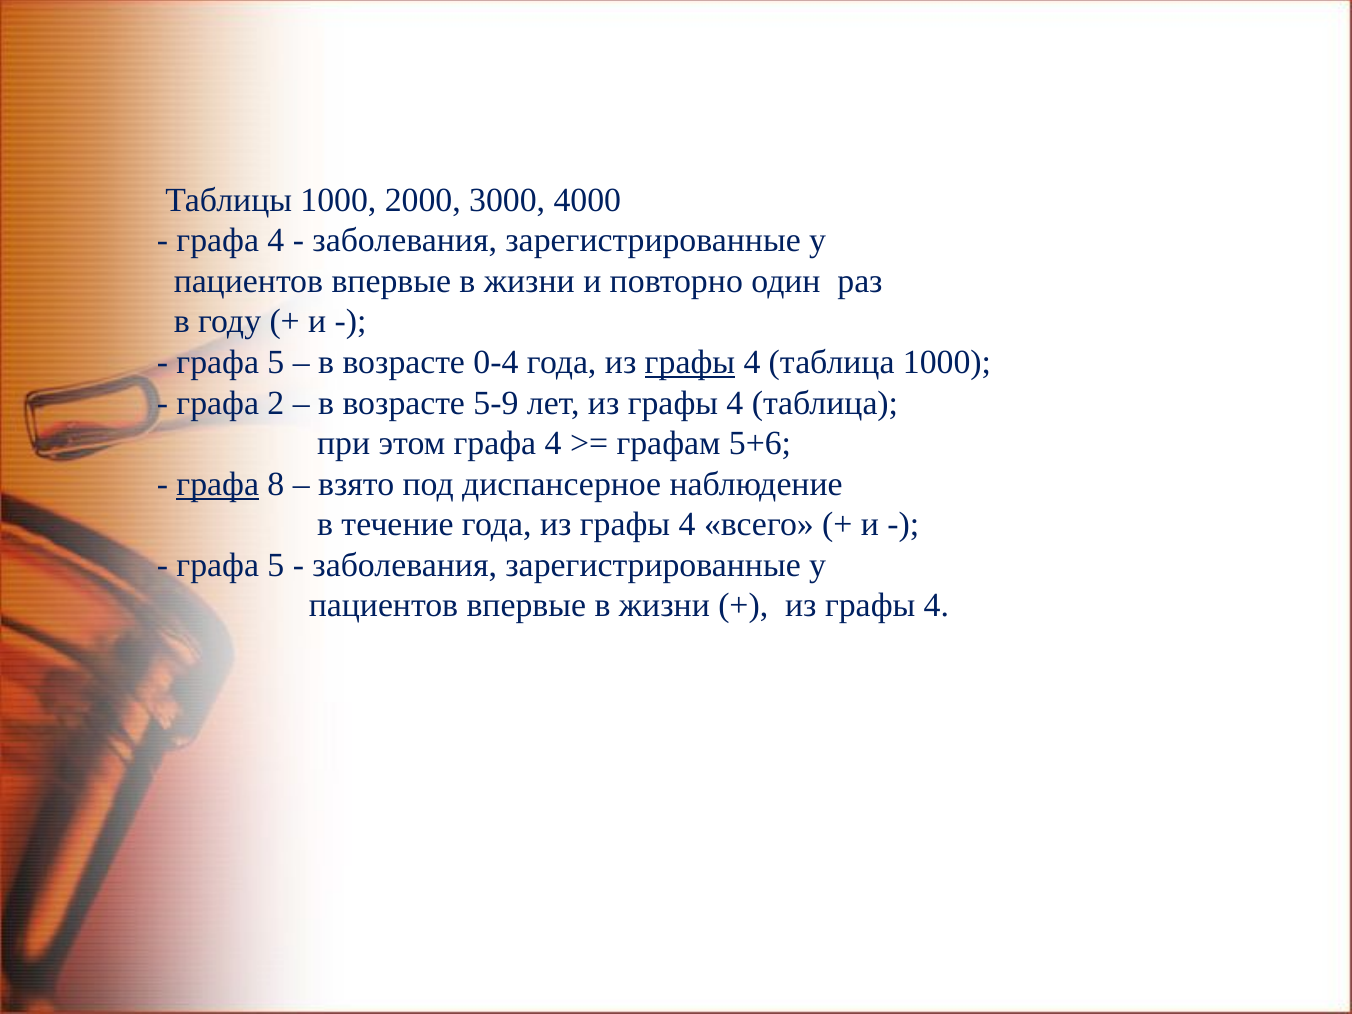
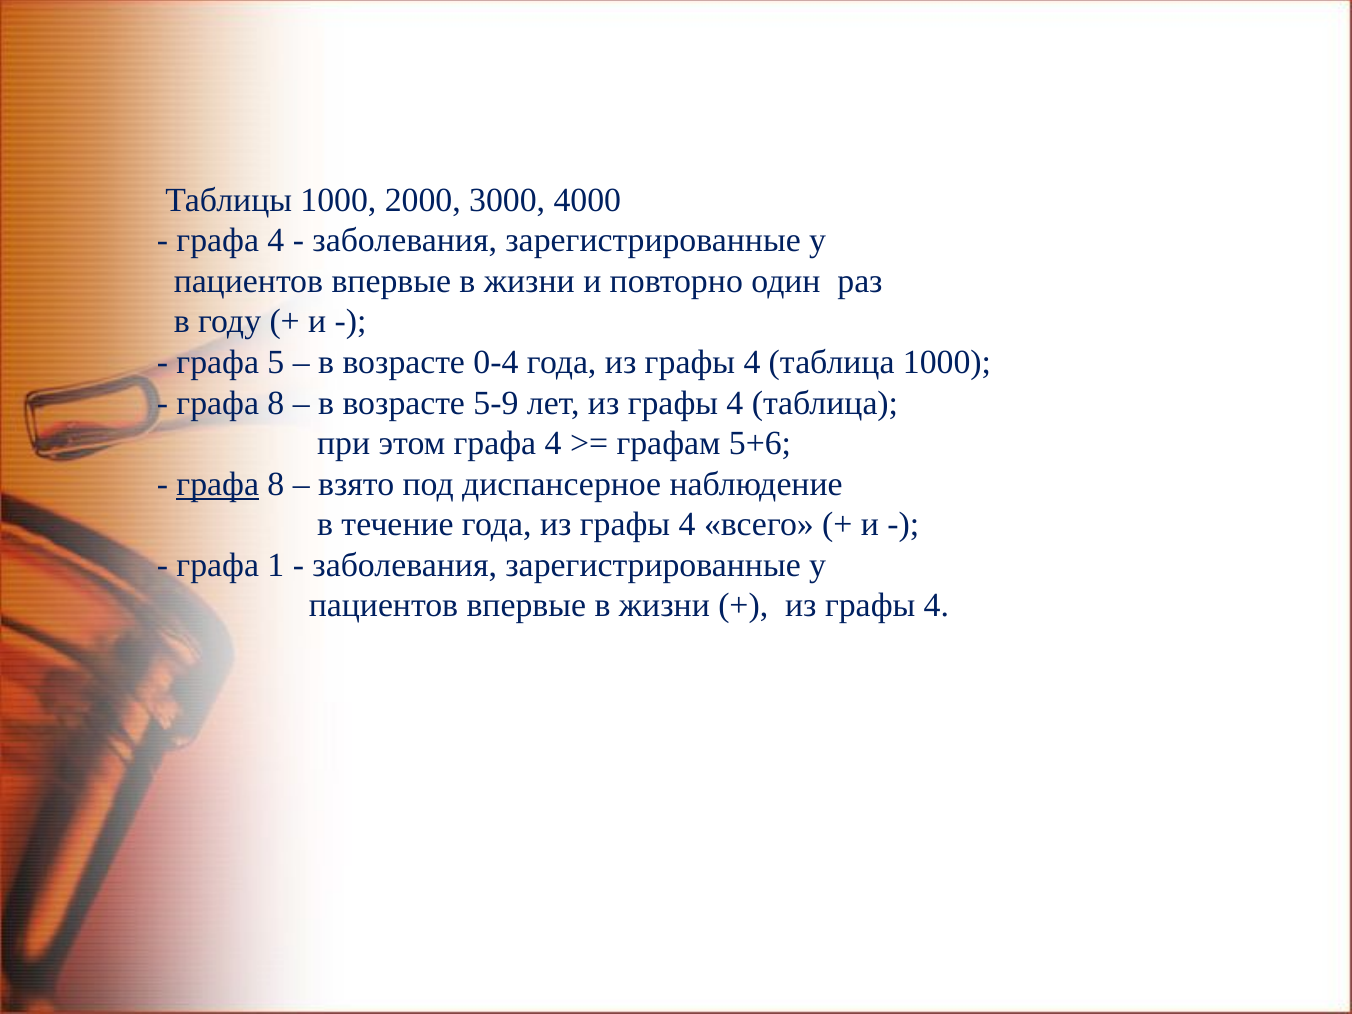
графы at (690, 362) underline: present -> none
2 at (276, 403): 2 -> 8
5 at (276, 565): 5 -> 1
